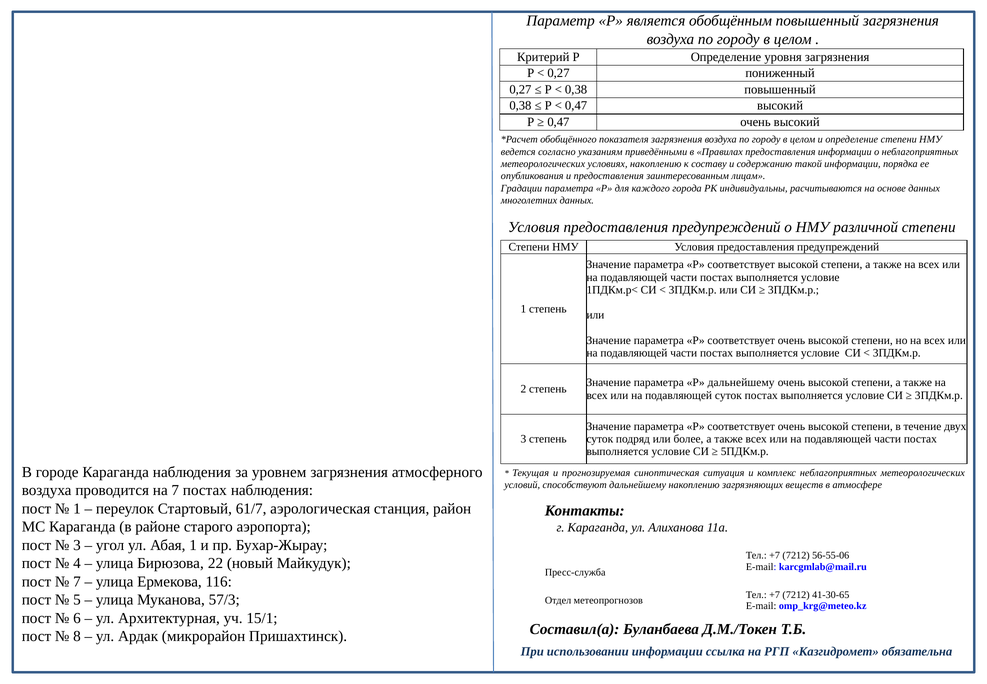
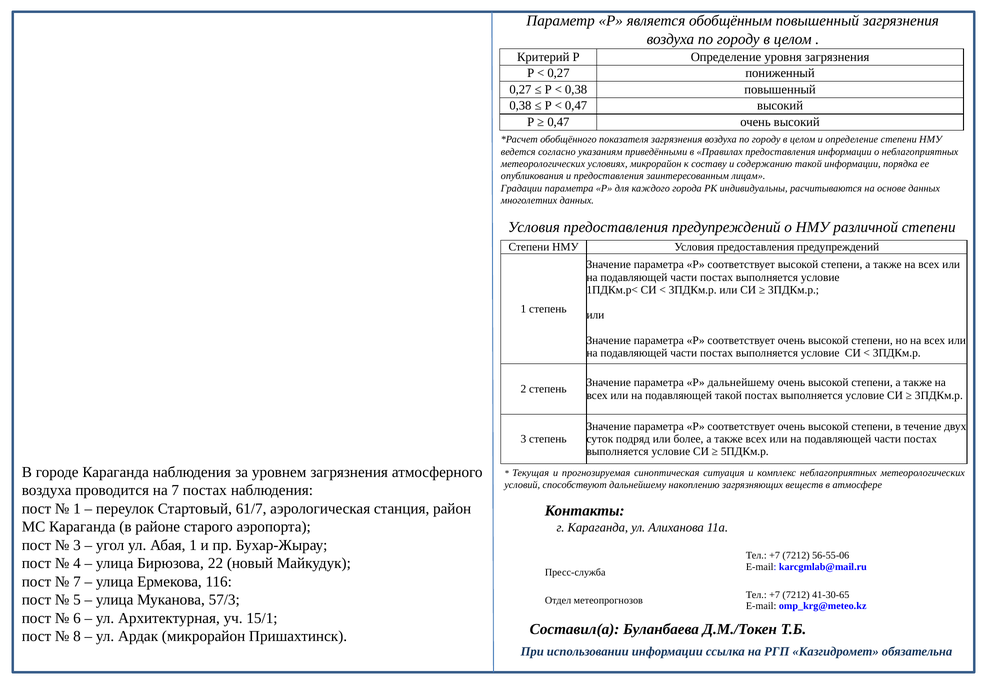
условиях накоплению: накоплению -> микрорайон
подавляющей суток: суток -> такой
